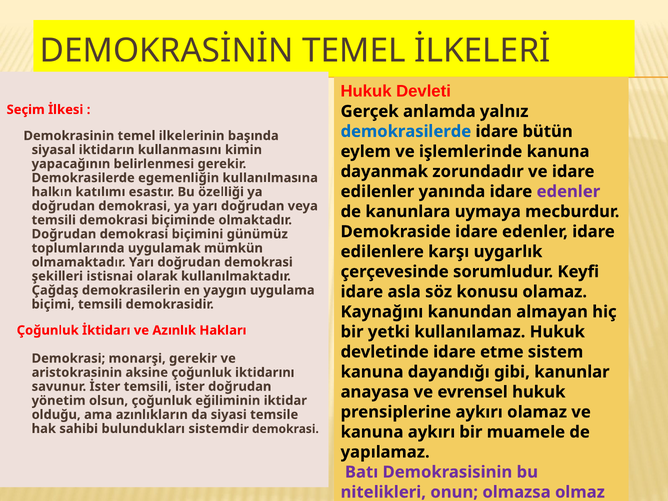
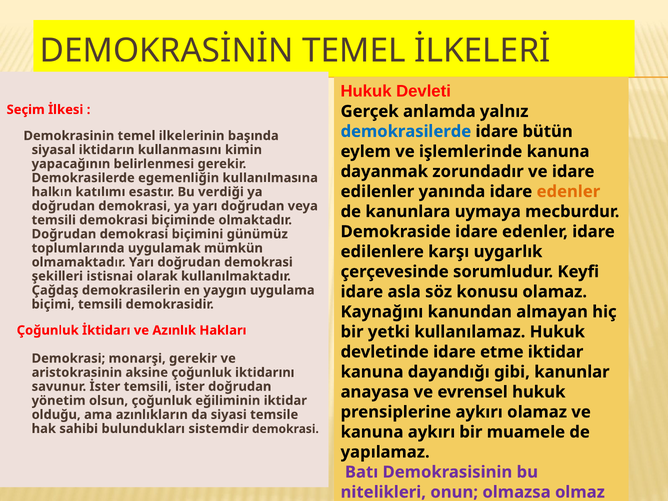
edenler at (568, 192) colour: purple -> orange
özelliği: özelliği -> verdiği
etme sistem: sistem -> iktidar
